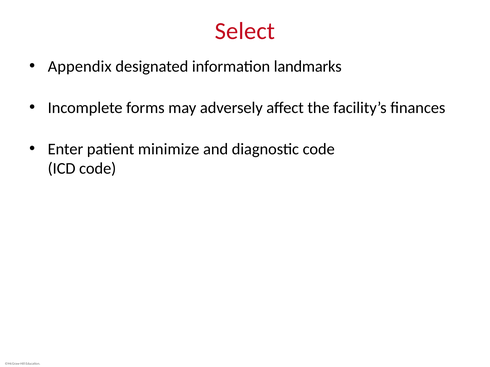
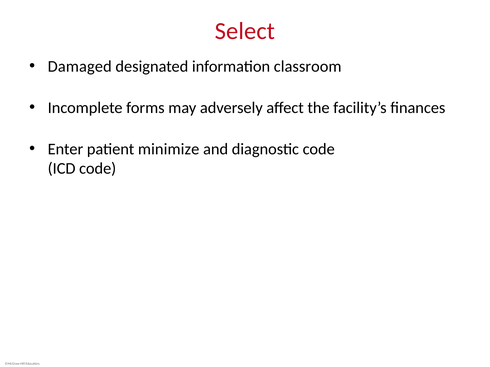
Appendix: Appendix -> Damaged
landmarks: landmarks -> classroom
